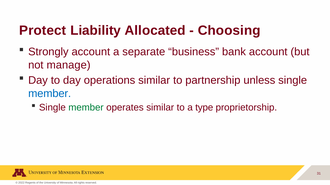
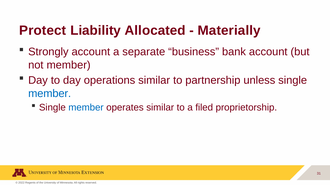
Choosing: Choosing -> Materially
not manage: manage -> member
member at (86, 108) colour: green -> blue
type: type -> filed
